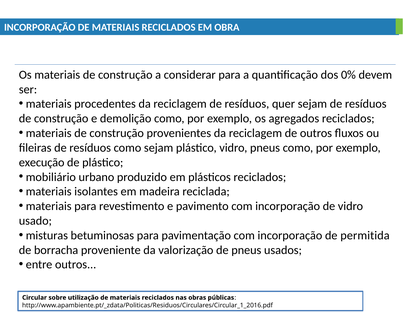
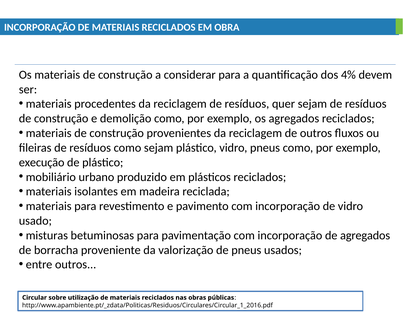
0%: 0% -> 4%
de permitida: permitida -> agregados
